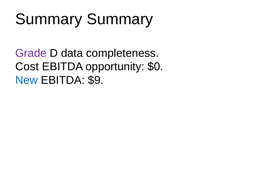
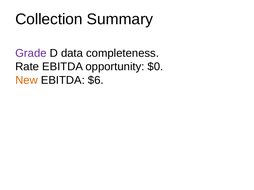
Summary at (49, 19): Summary -> Collection
Cost: Cost -> Rate
New colour: blue -> orange
$9: $9 -> $6
